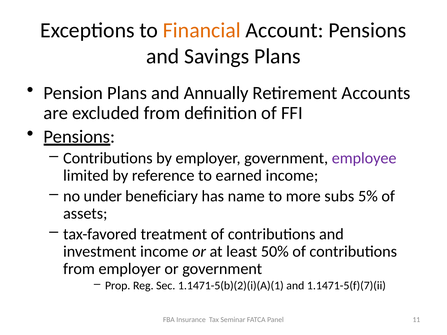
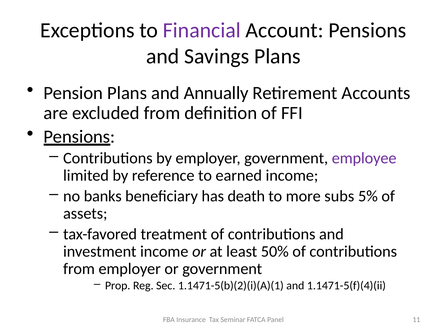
Financial colour: orange -> purple
under: under -> banks
name: name -> death
1.1471-5(f)(7)(ii: 1.1471-5(f)(7)(ii -> 1.1471-5(f)(4)(ii
